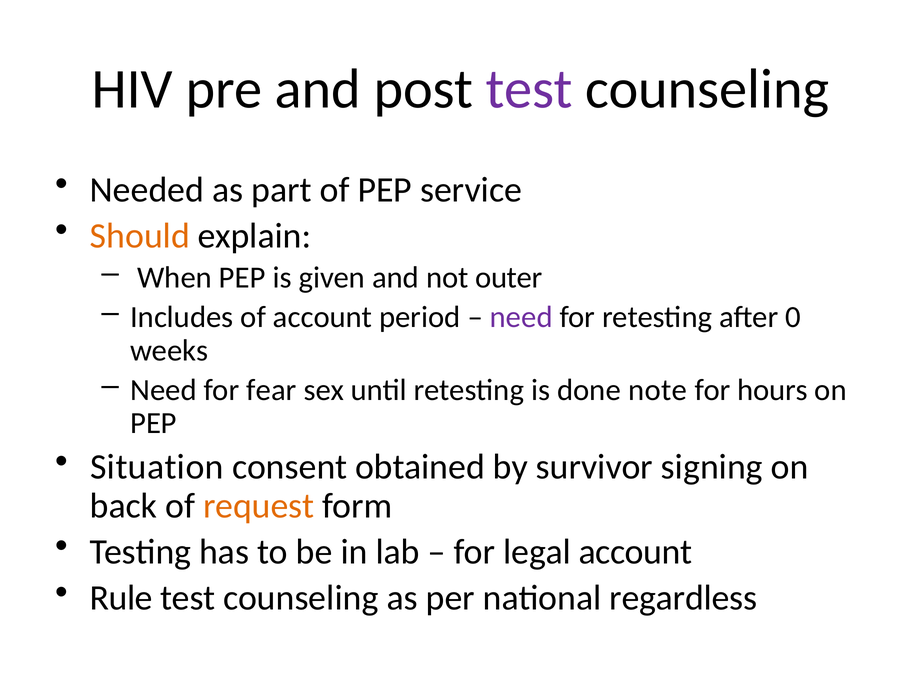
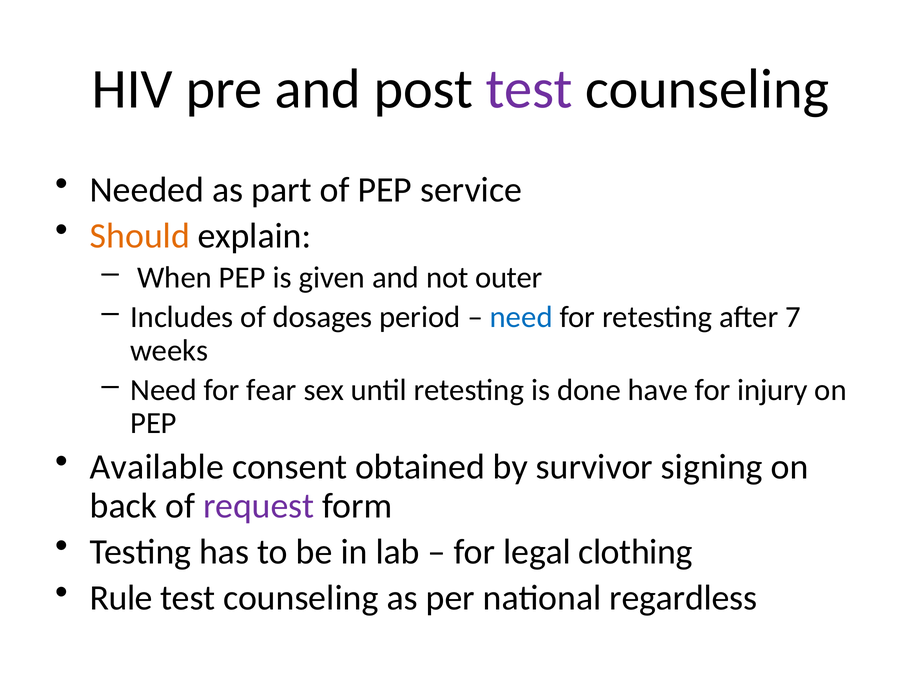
of account: account -> dosages
need at (521, 317) colour: purple -> blue
0: 0 -> 7
note: note -> have
hours: hours -> injury
Situation: Situation -> Available
request colour: orange -> purple
legal account: account -> clothing
